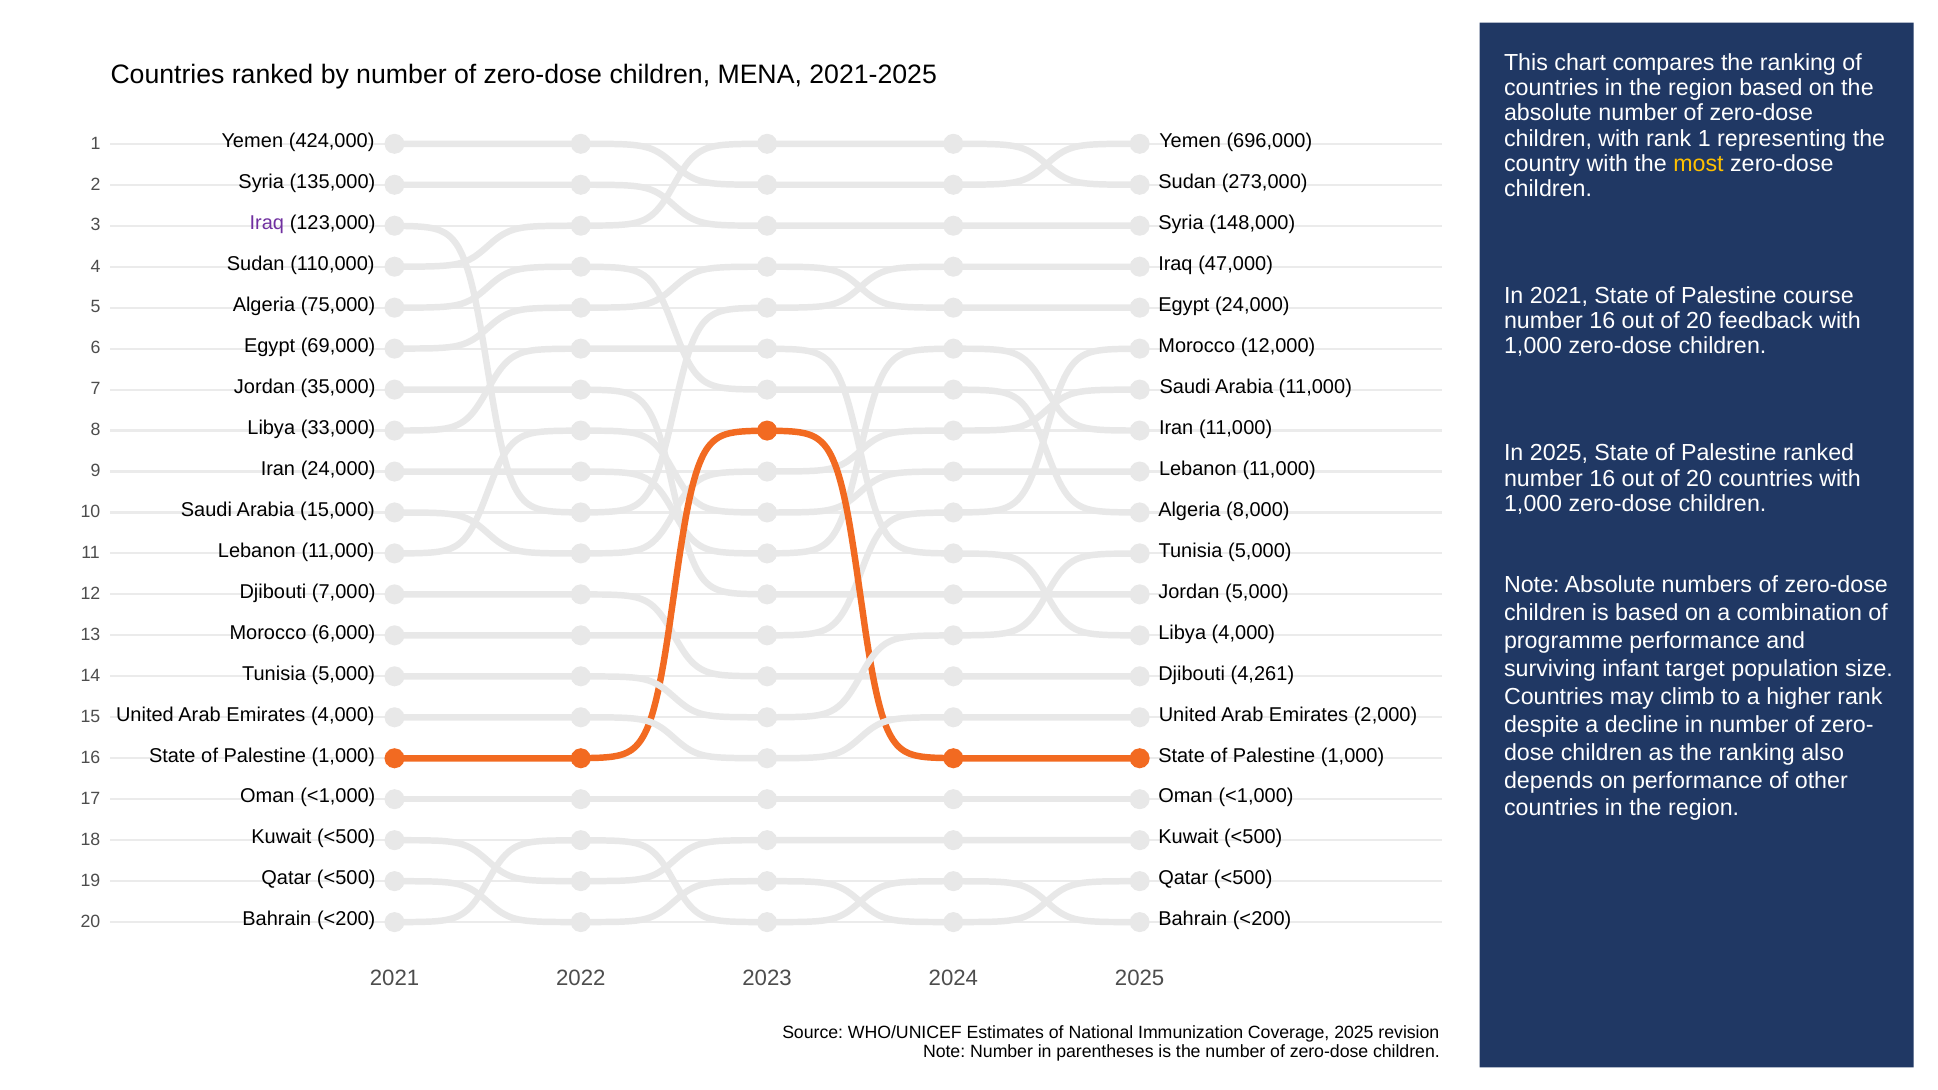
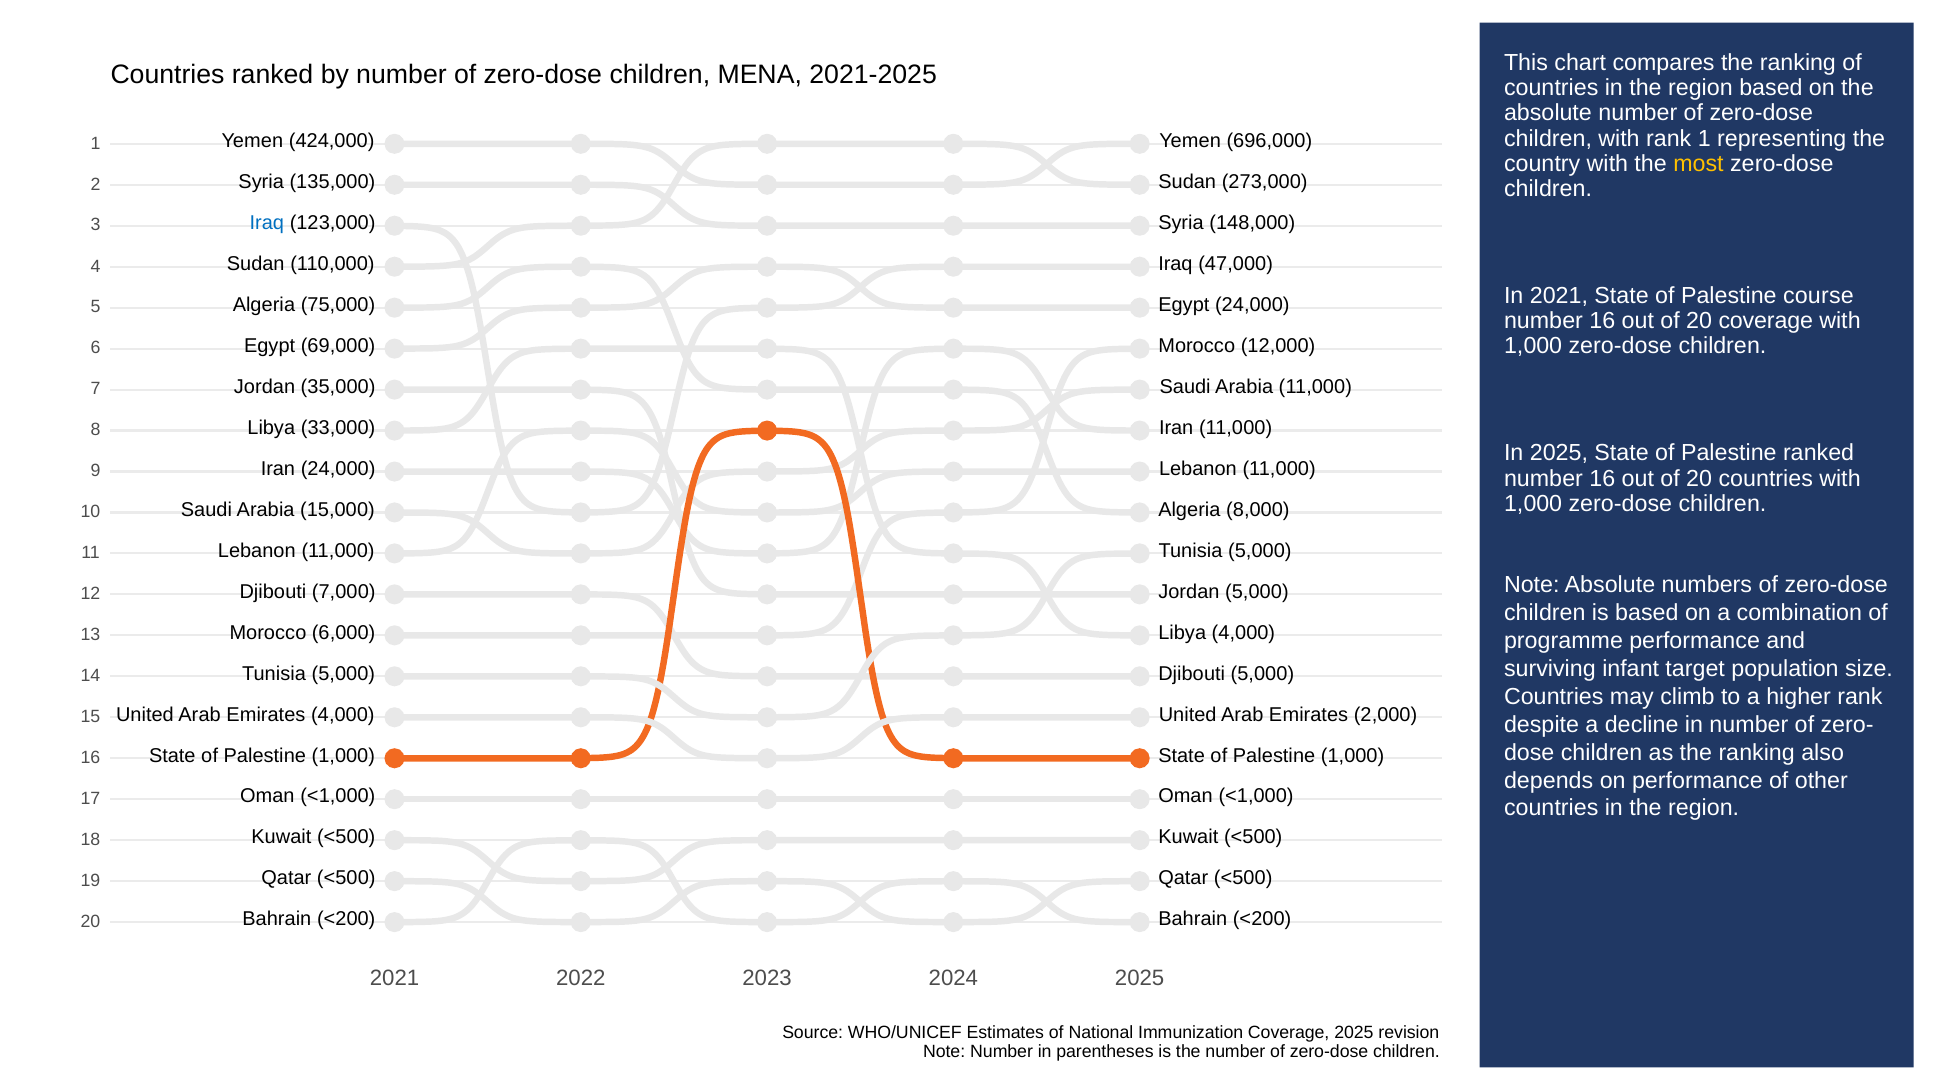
Iraq at (267, 223) colour: purple -> blue
20 feedback: feedback -> coverage
Djibouti 4,261: 4,261 -> 5,000
